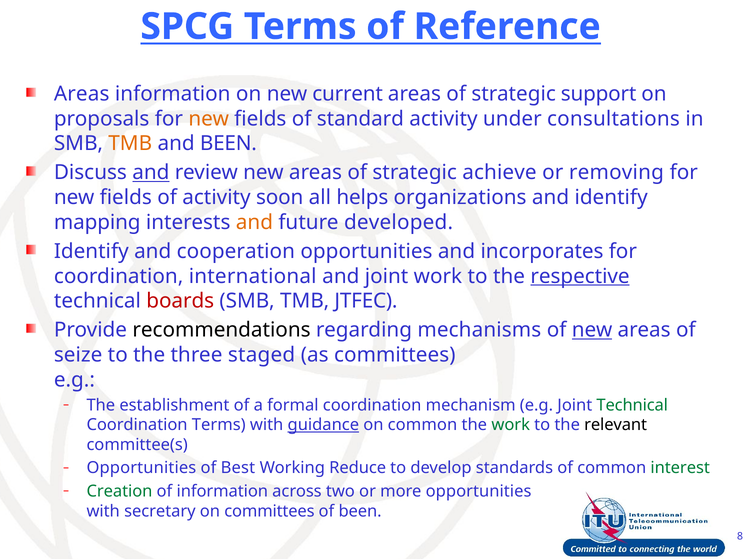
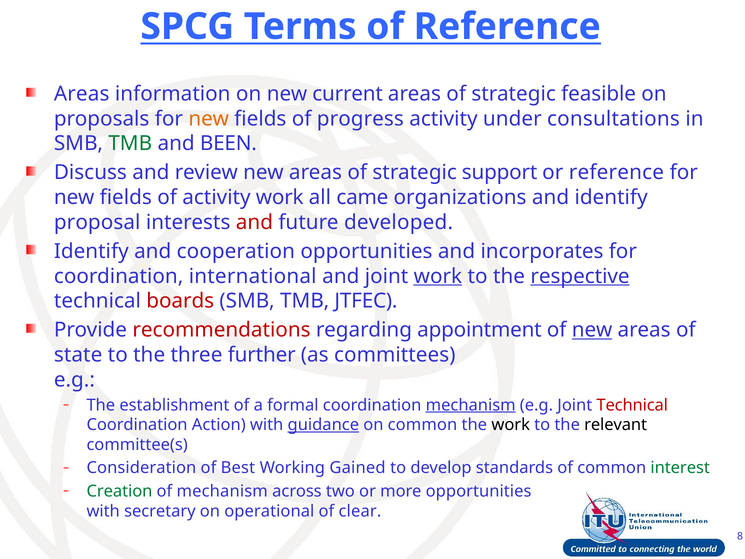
support: support -> feasible
standard: standard -> progress
TMB at (130, 144) colour: orange -> green
and at (151, 173) underline: present -> none
achieve: achieve -> support
or removing: removing -> reference
activity soon: soon -> work
helps: helps -> came
mapping: mapping -> proposal
and at (254, 222) colour: orange -> red
work at (438, 276) underline: none -> present
recommendations colour: black -> red
mechanisms: mechanisms -> appointment
seize: seize -> state
staged: staged -> further
mechanism at (471, 405) underline: none -> present
Technical at (632, 405) colour: green -> red
Coordination Terms: Terms -> Action
work at (511, 425) colour: green -> black
Opportunities at (141, 468): Opportunities -> Consideration
Reduce: Reduce -> Gained
of information: information -> mechanism
on committees: committees -> operational
of been: been -> clear
